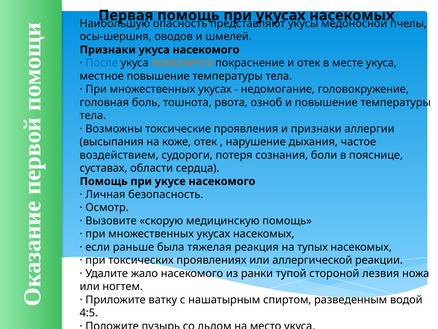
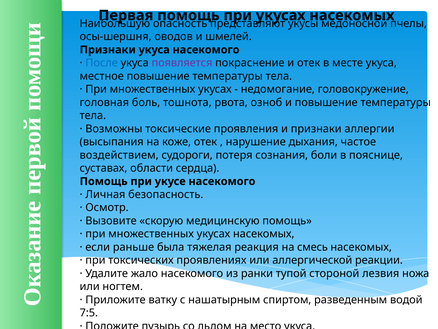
появляется colour: orange -> purple
тупых: тупых -> смесь
4:5: 4:5 -> 7:5
